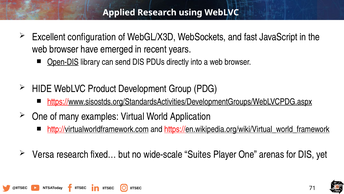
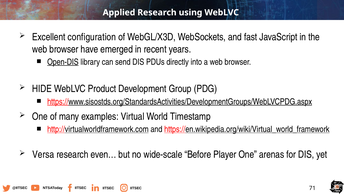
Application: Application -> Timestamp
fixed…: fixed… -> even…
Suites: Suites -> Before
